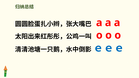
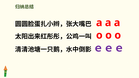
ｅｅｅ colour: blue -> purple
